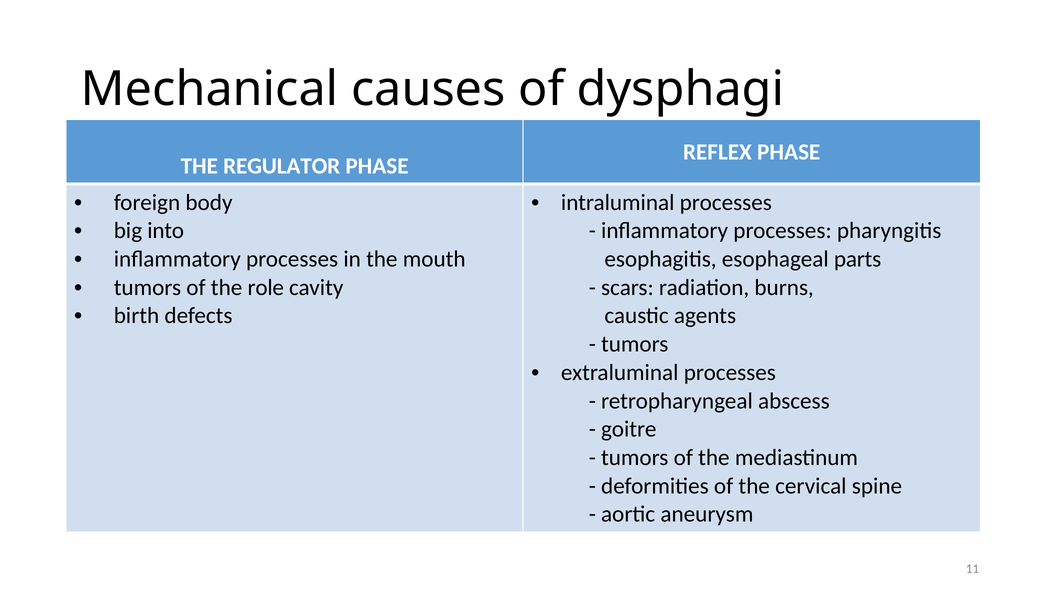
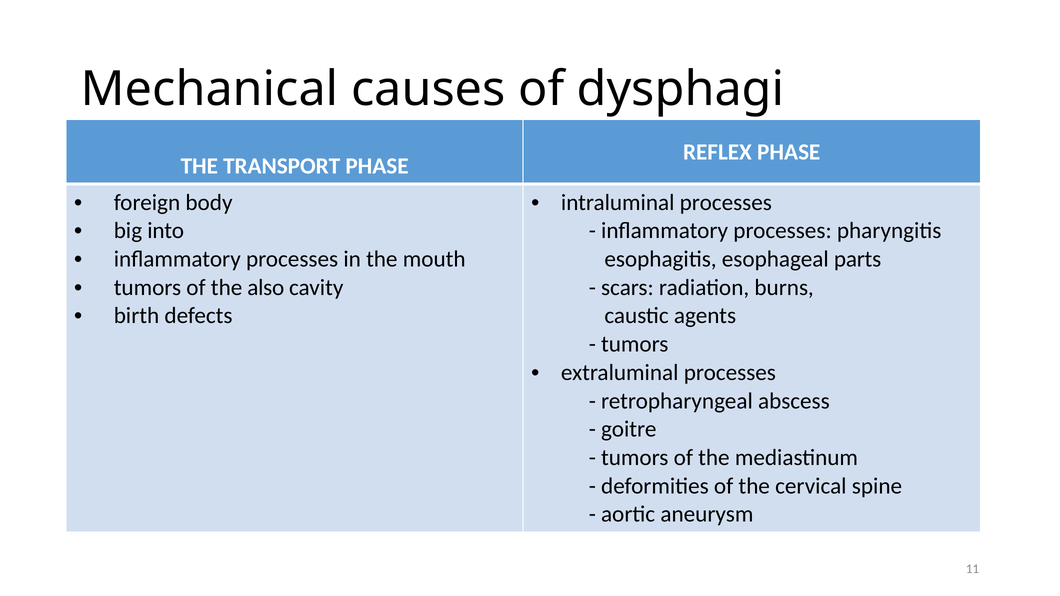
REGULATOR: REGULATOR -> TRANSPORT
role: role -> also
